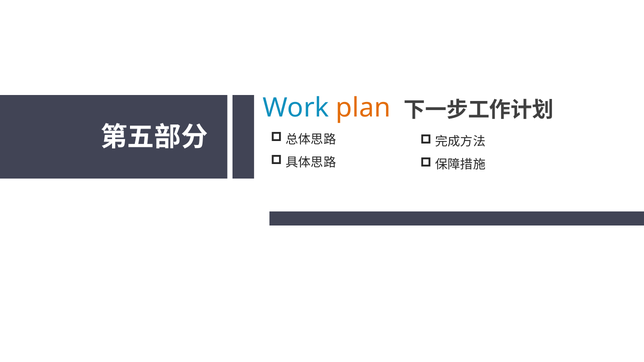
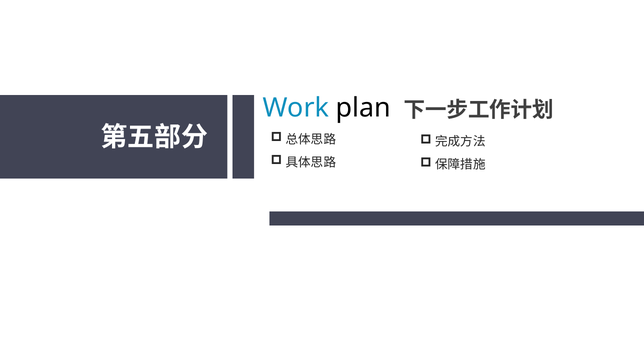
plan colour: orange -> black
